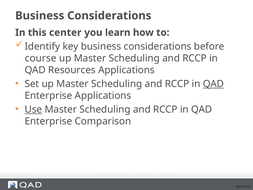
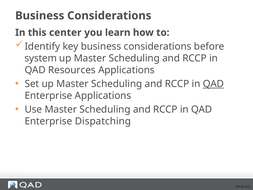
course: course -> system
Use underline: present -> none
Comparison: Comparison -> Dispatching
